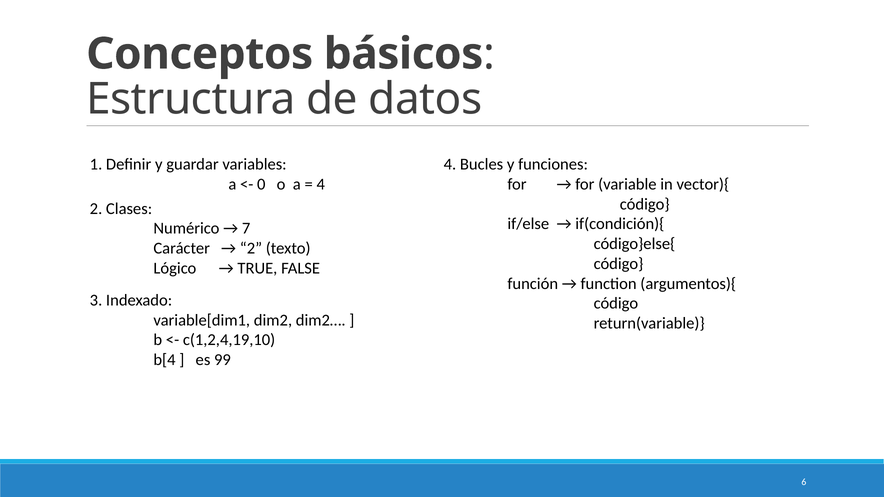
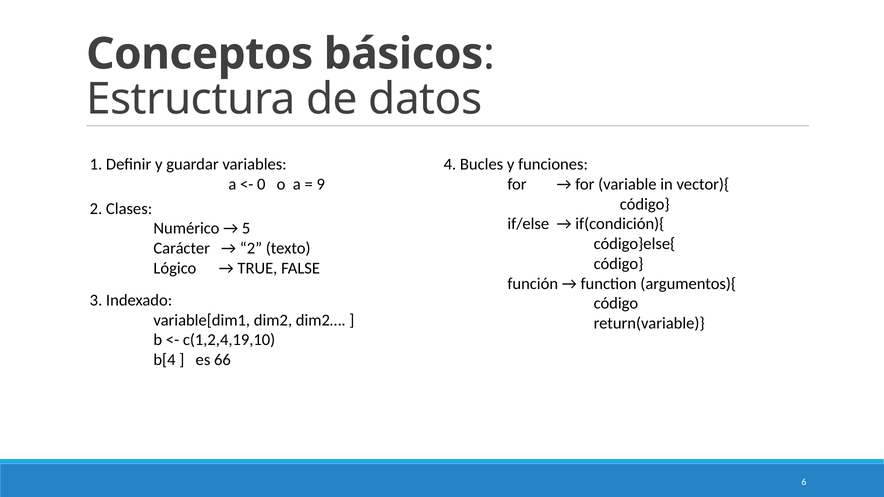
4 at (321, 184): 4 -> 9
7: 7 -> 5
99: 99 -> 66
